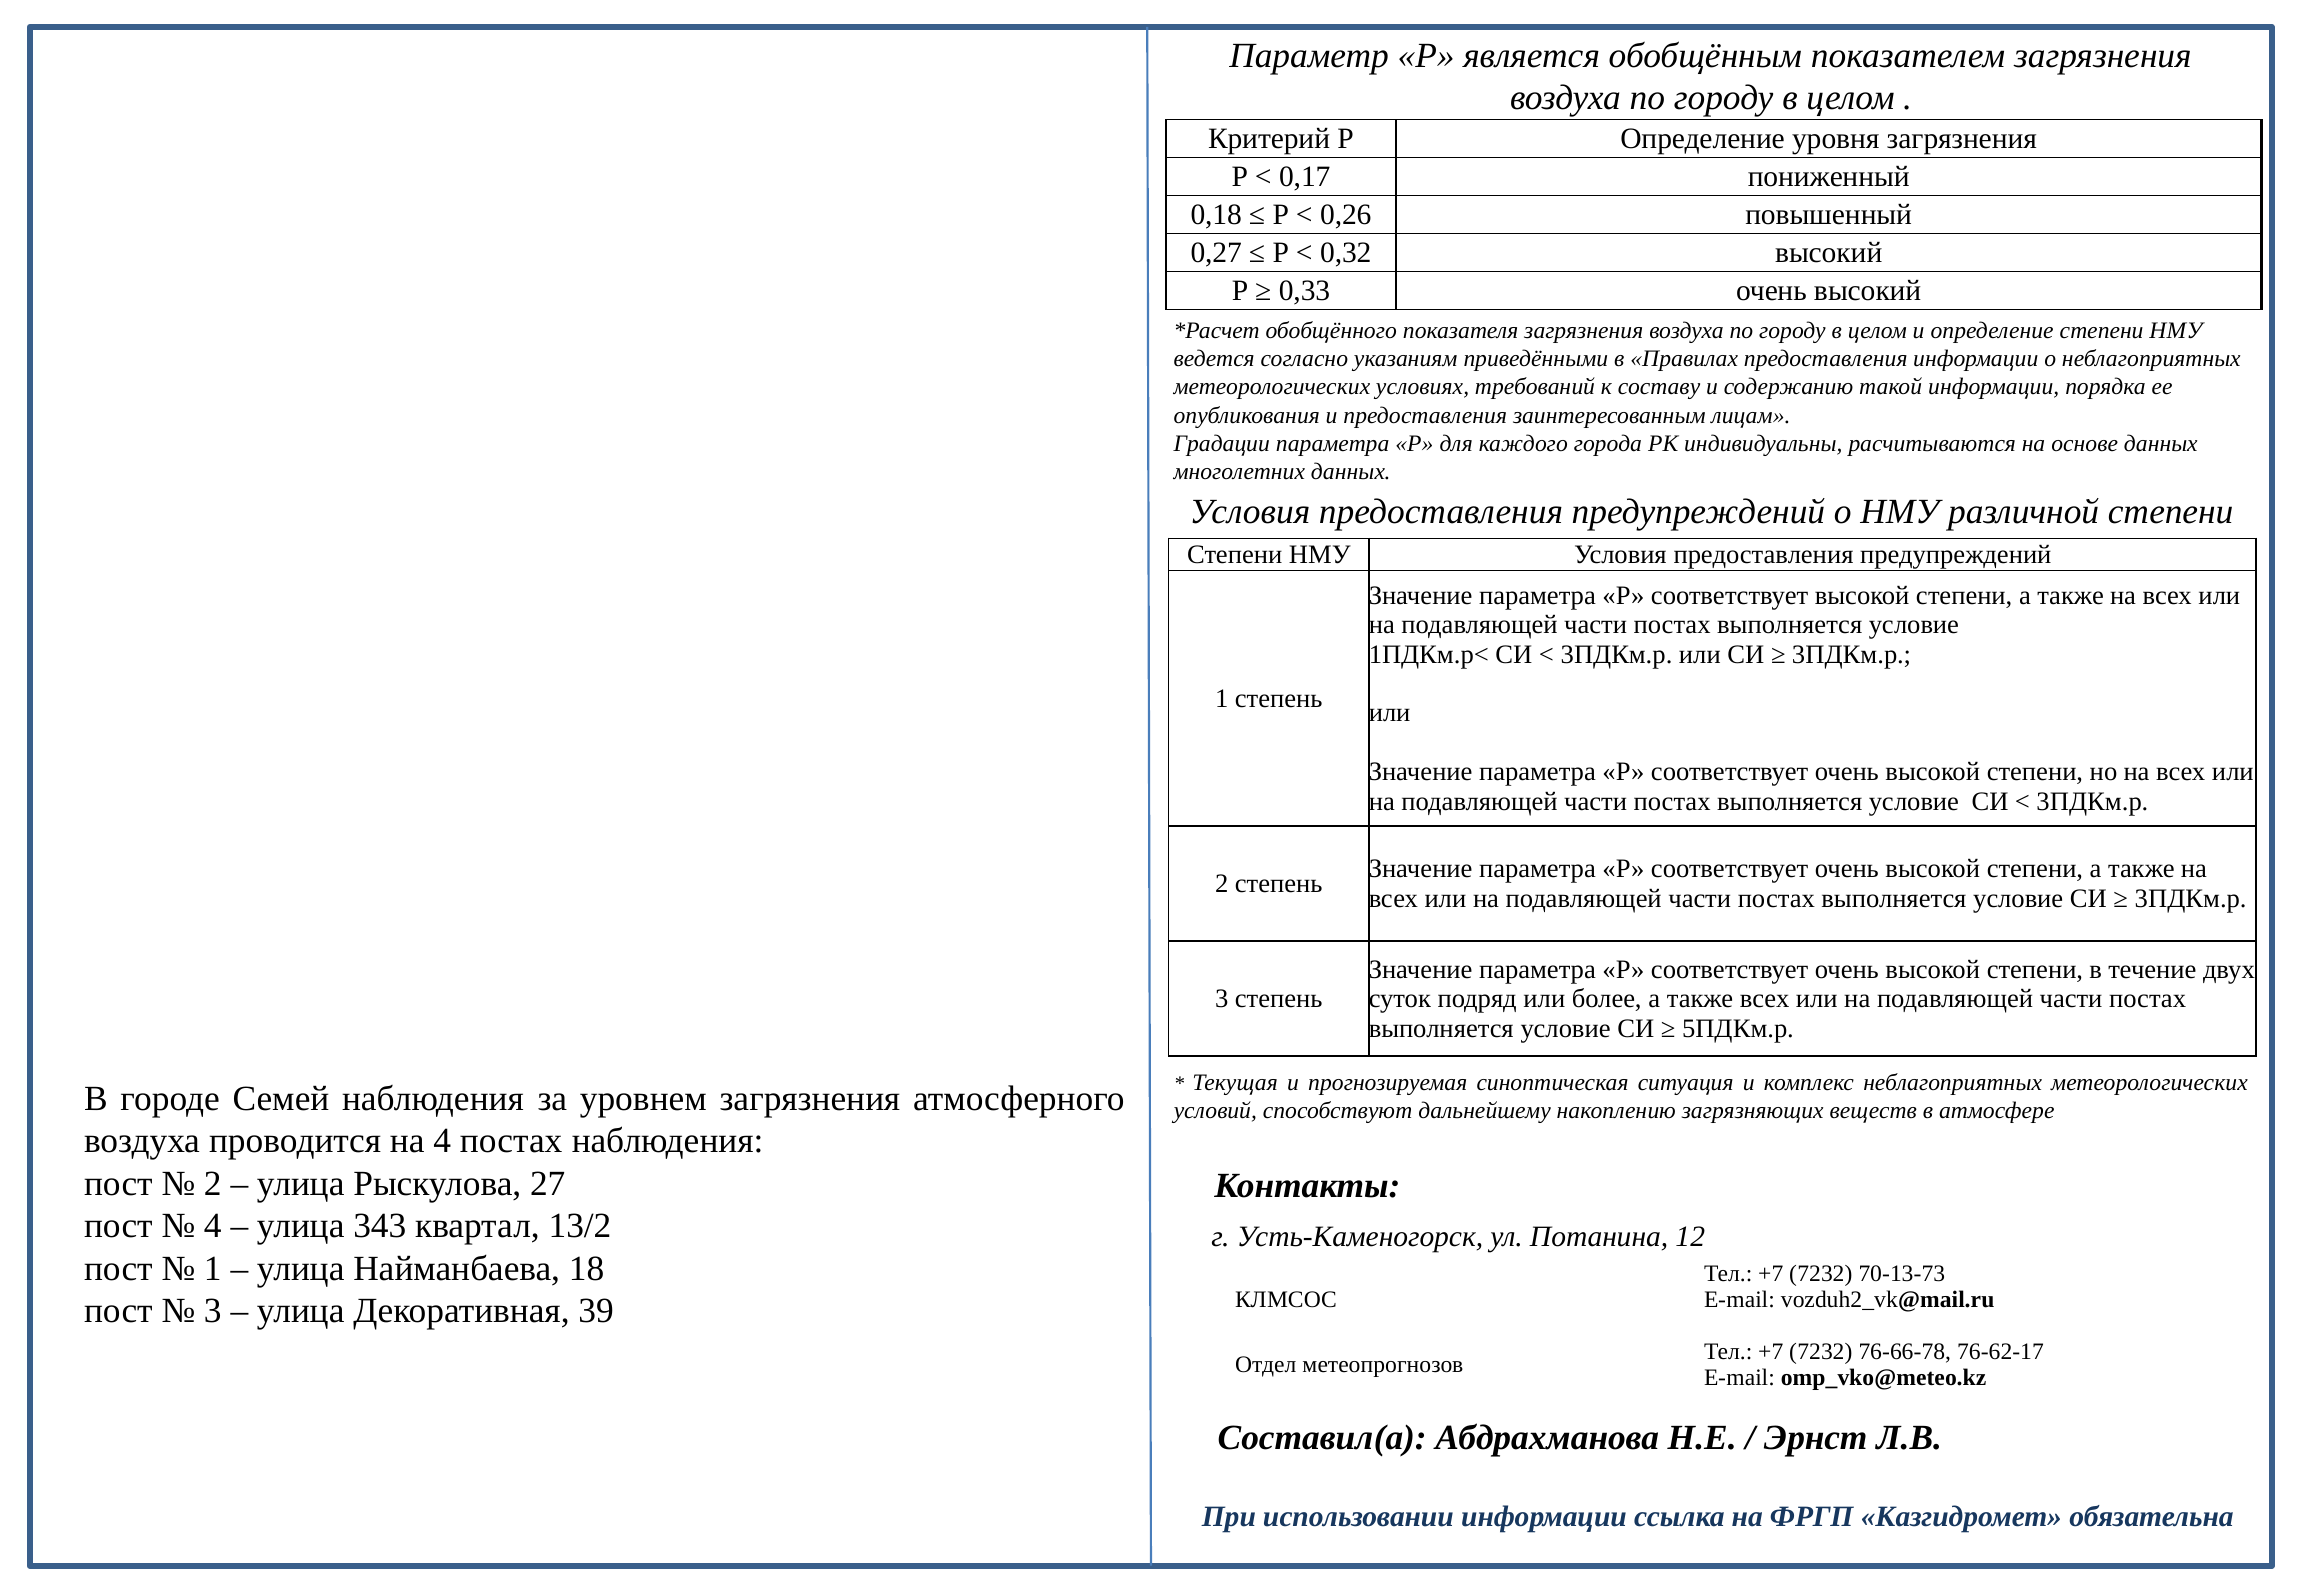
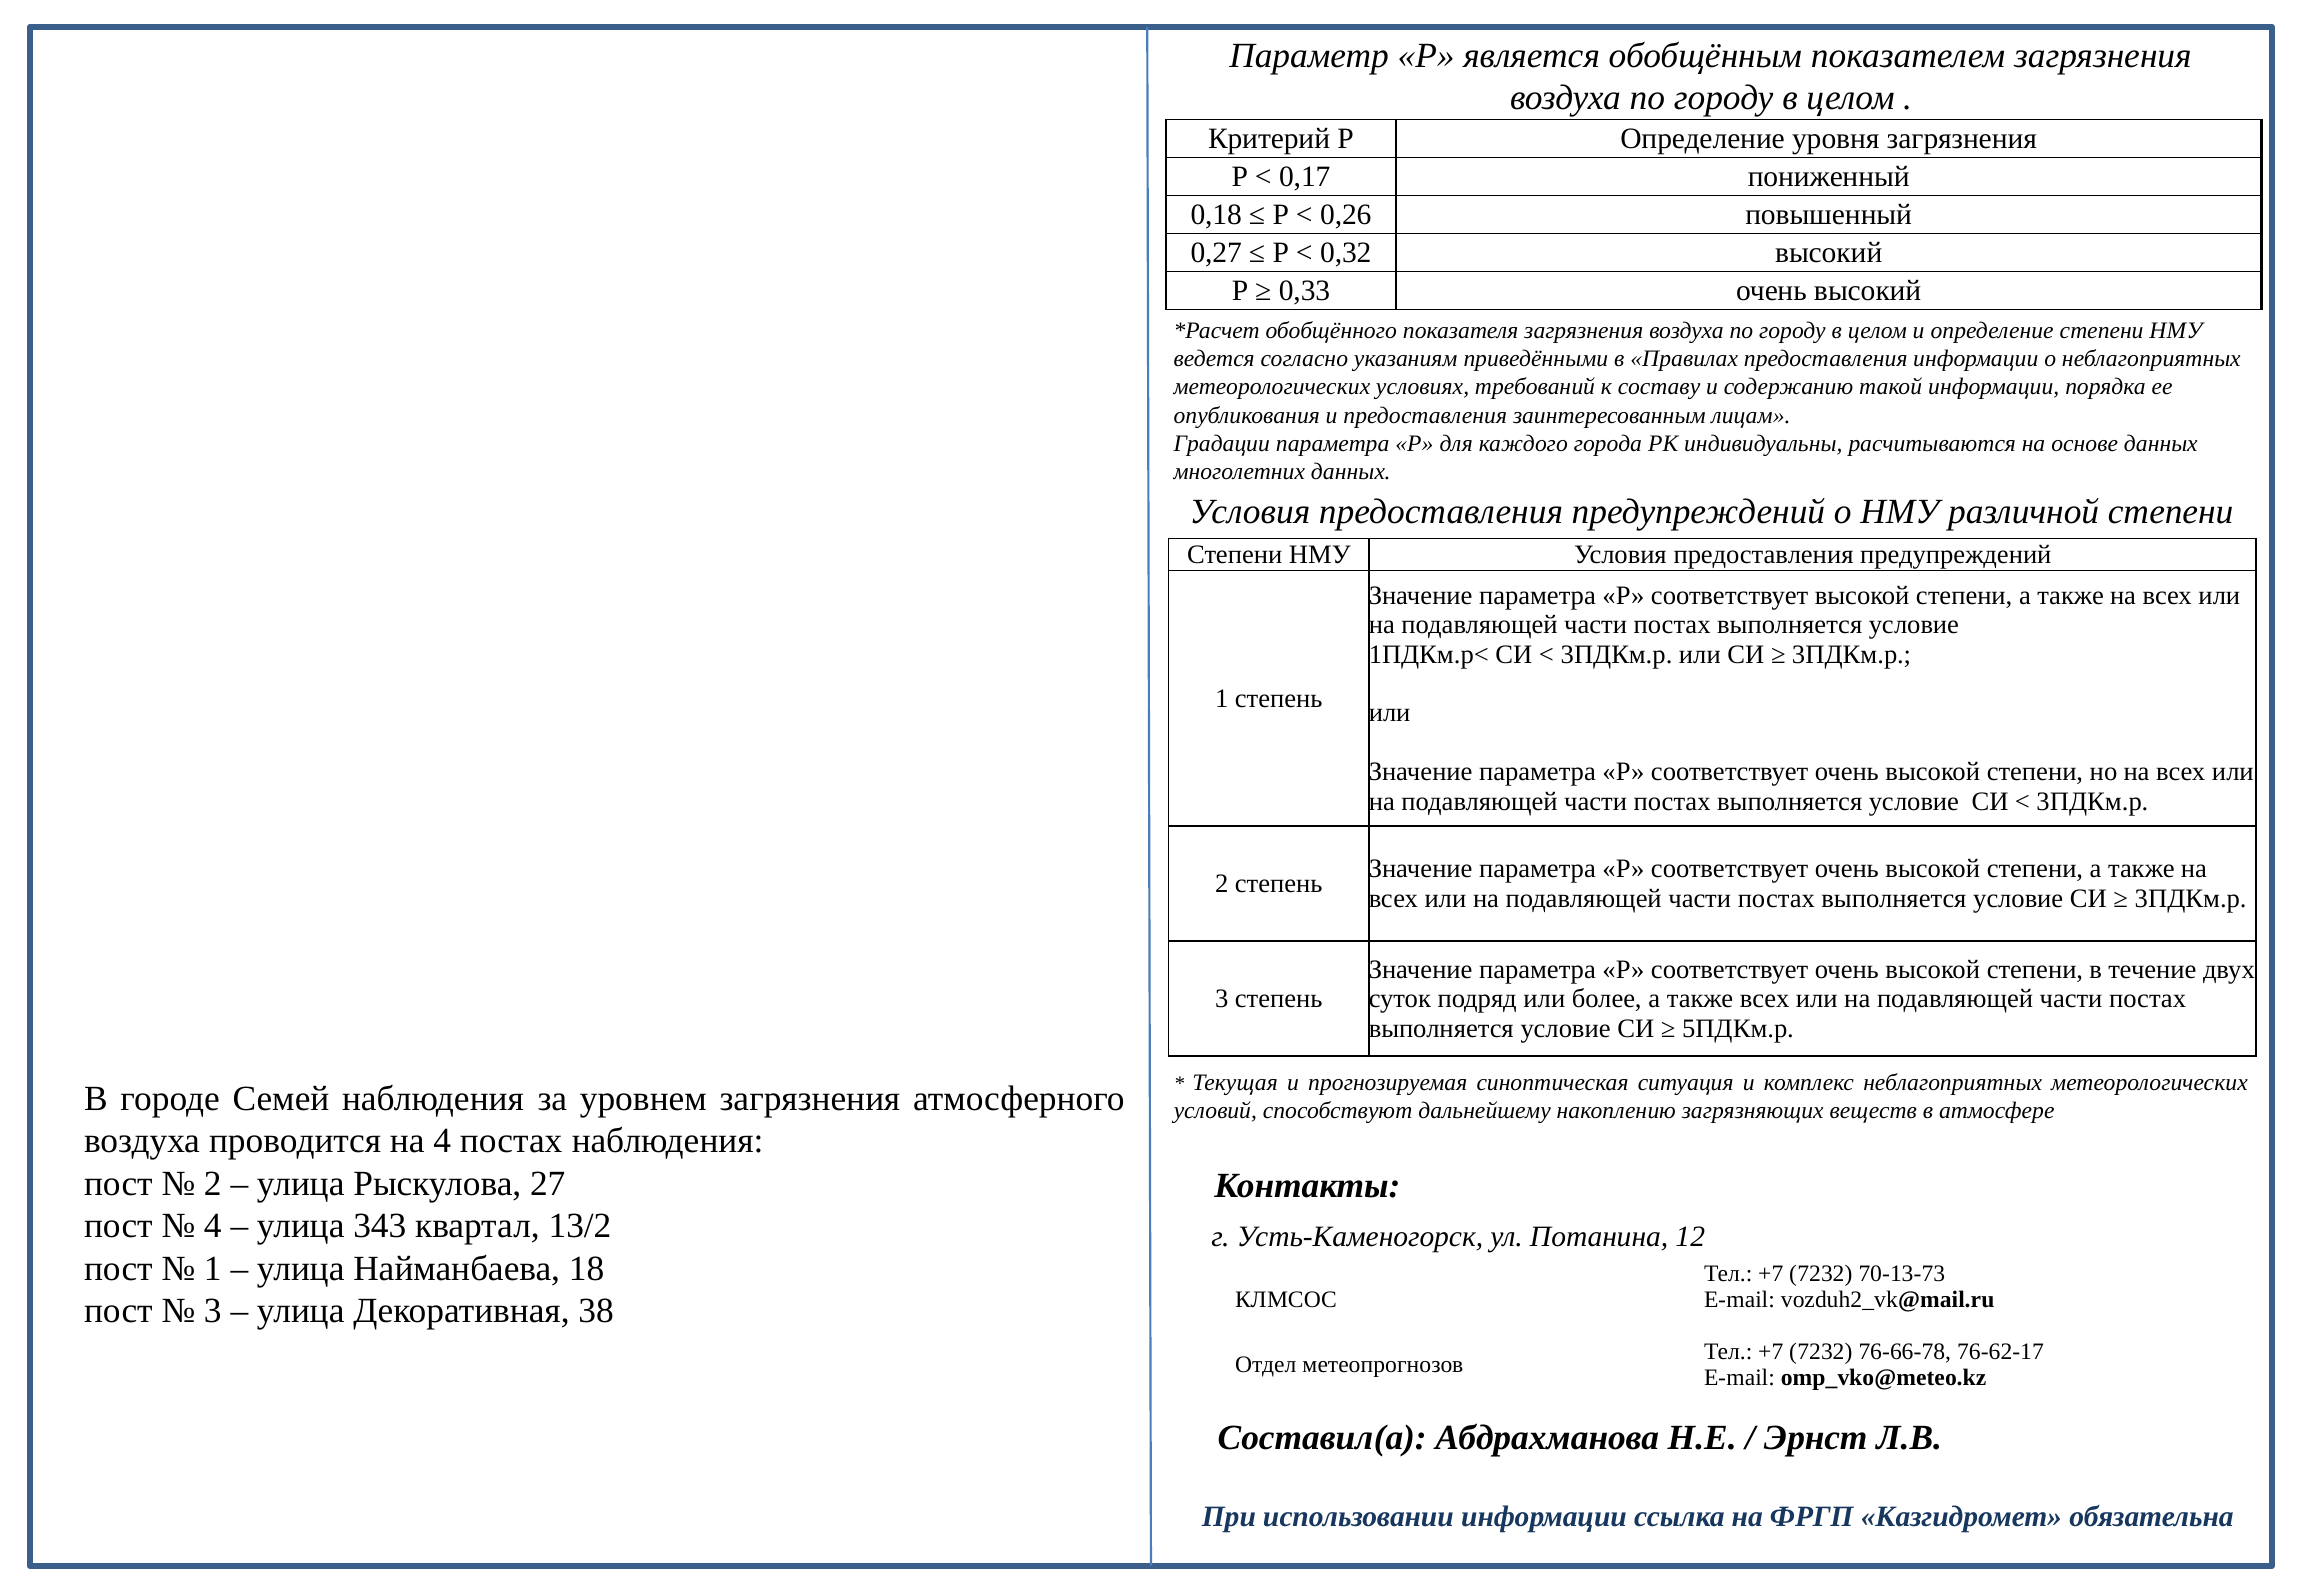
39: 39 -> 38
